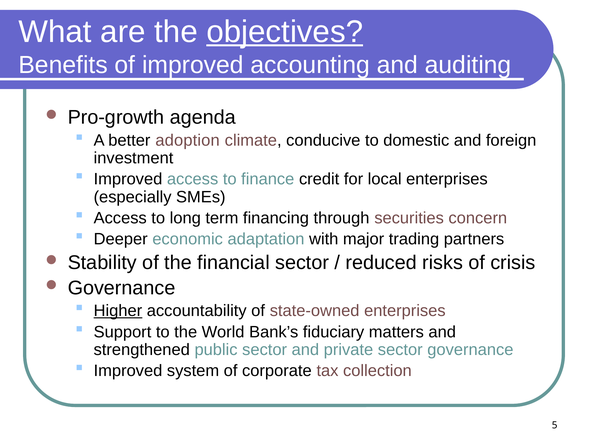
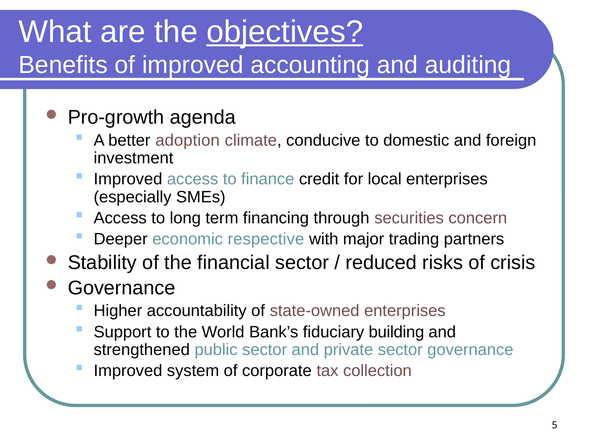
adaptation: adaptation -> respective
Higher underline: present -> none
matters: matters -> building
